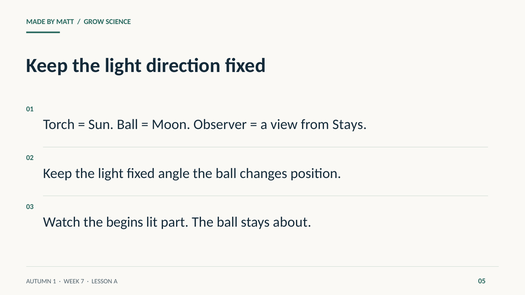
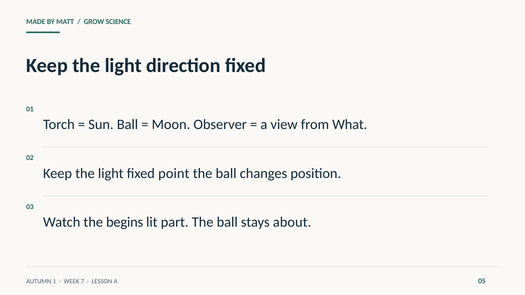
from Stays: Stays -> What
angle: angle -> point
